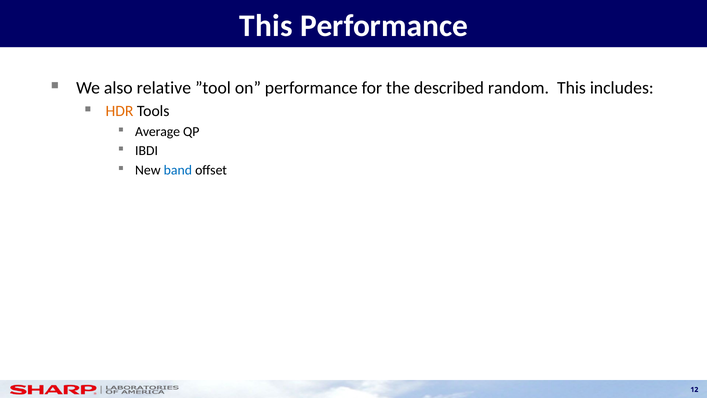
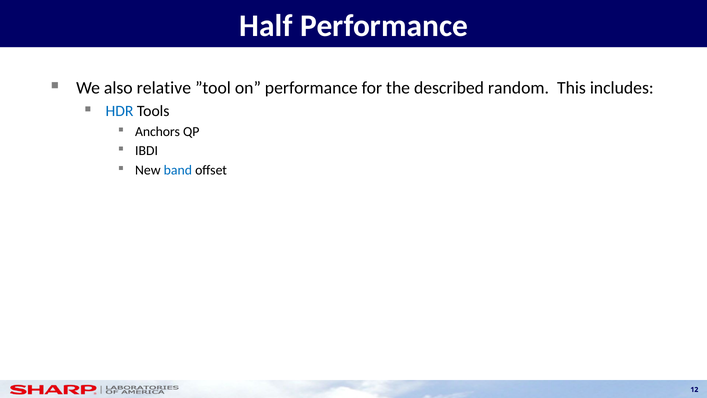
This at (266, 26): This -> Half
HDR colour: orange -> blue
Average: Average -> Anchors
